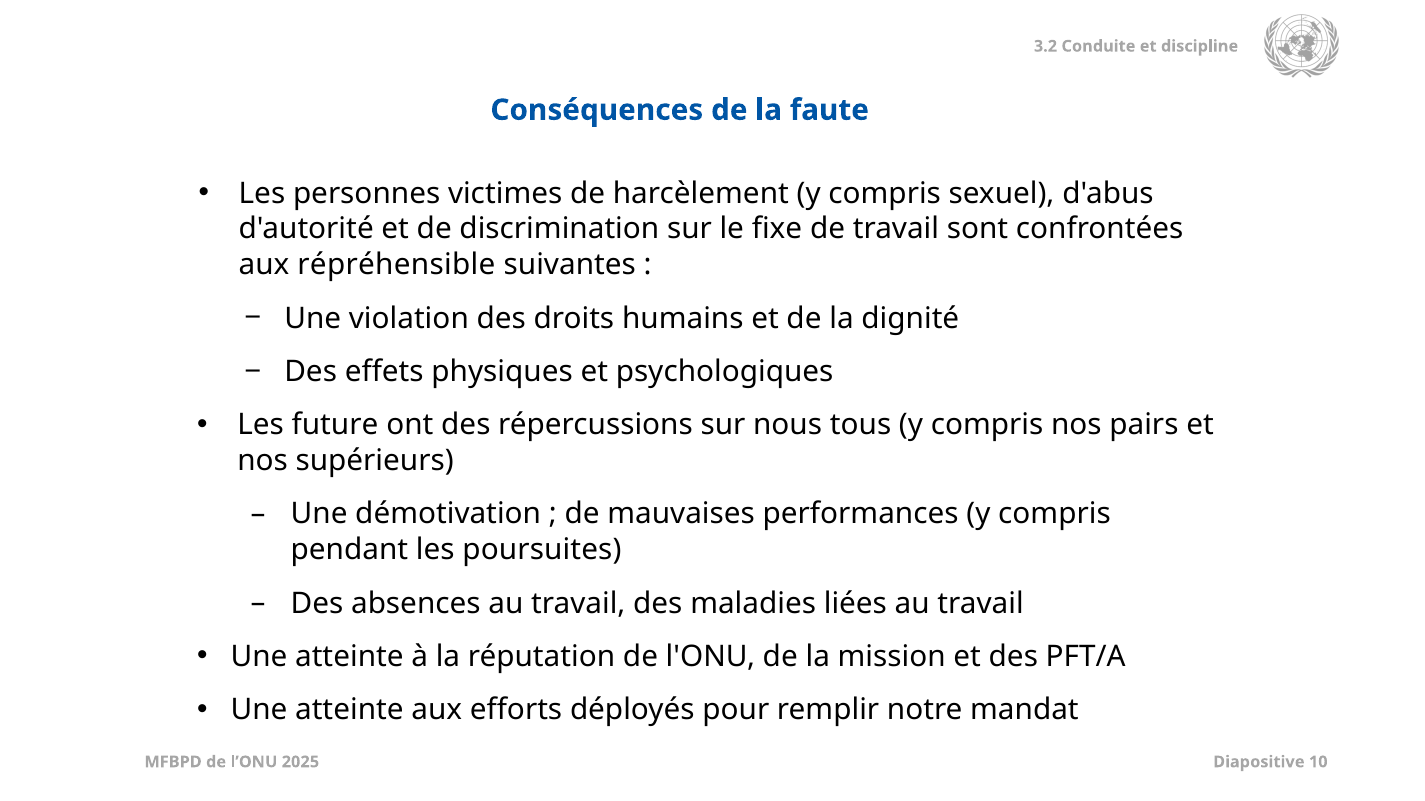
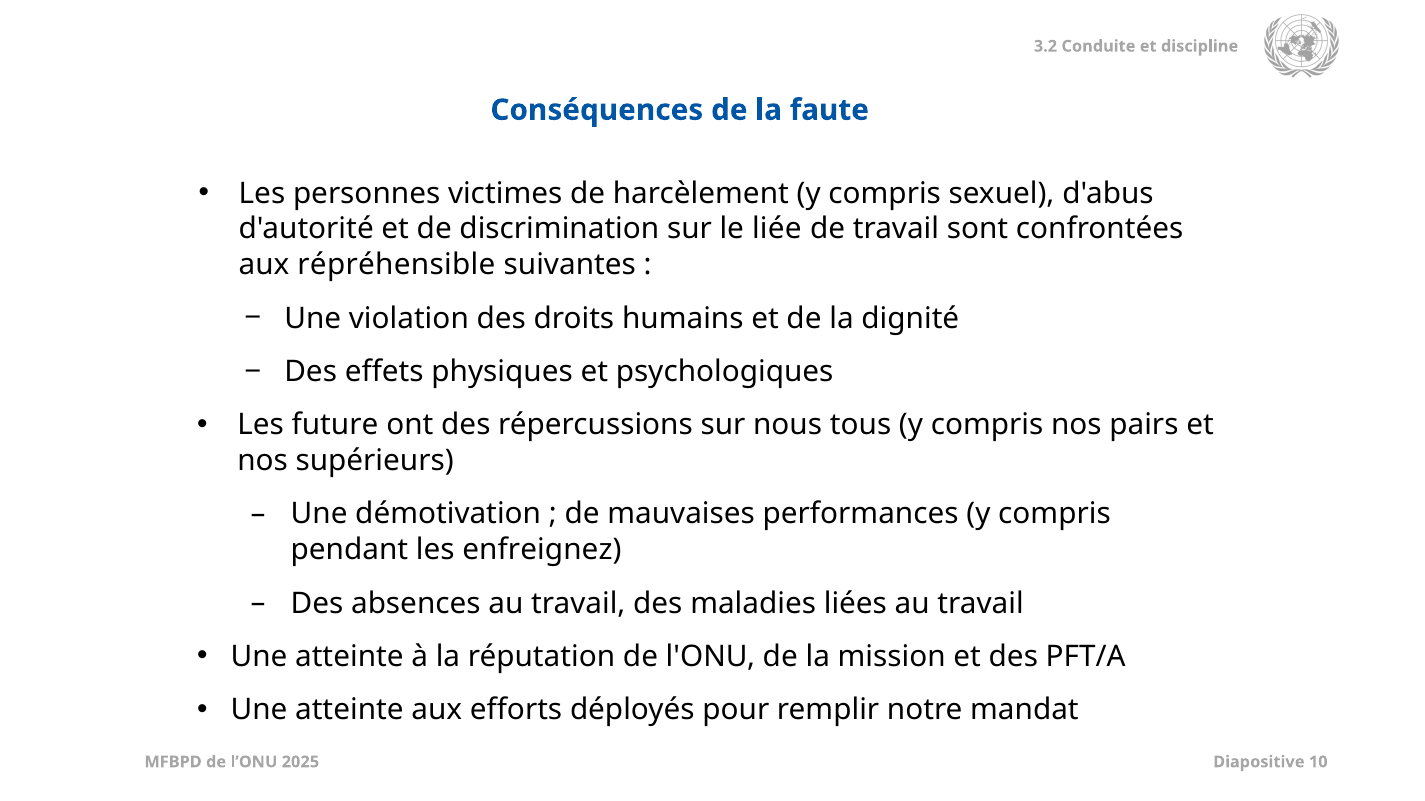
fixe: fixe -> liée
poursuites: poursuites -> enfreignez
